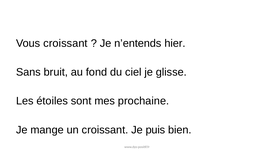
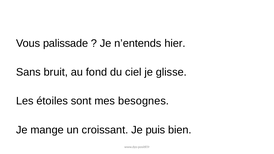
Vous croissant: croissant -> palissade
prochaine: prochaine -> besognes
